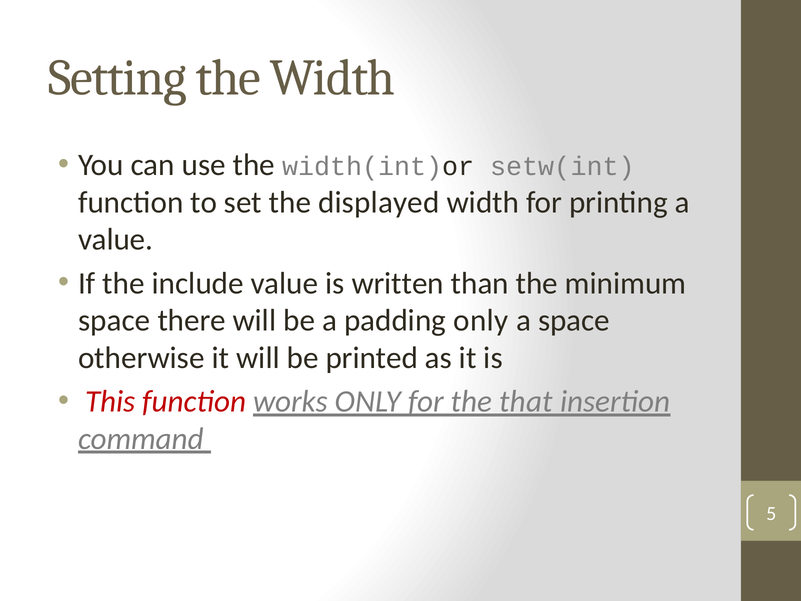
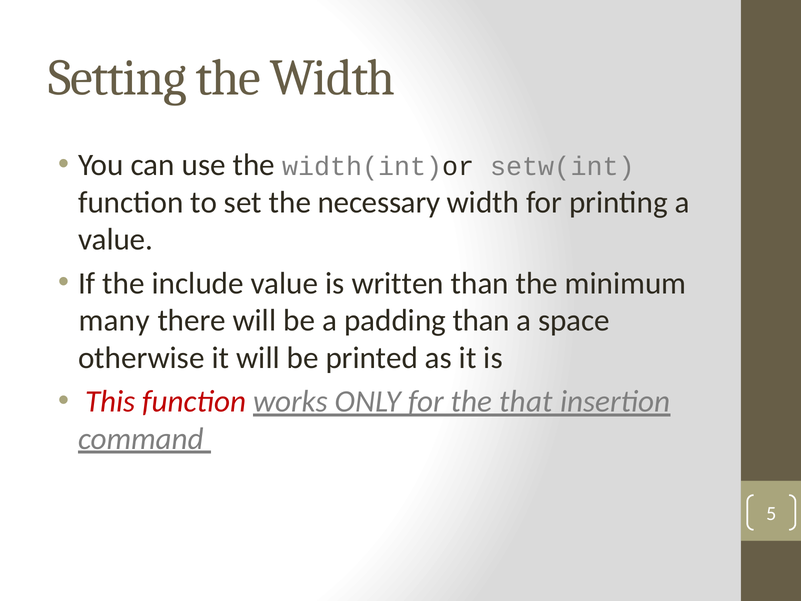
displayed: displayed -> necessary
space at (114, 320): space -> many
padding only: only -> than
